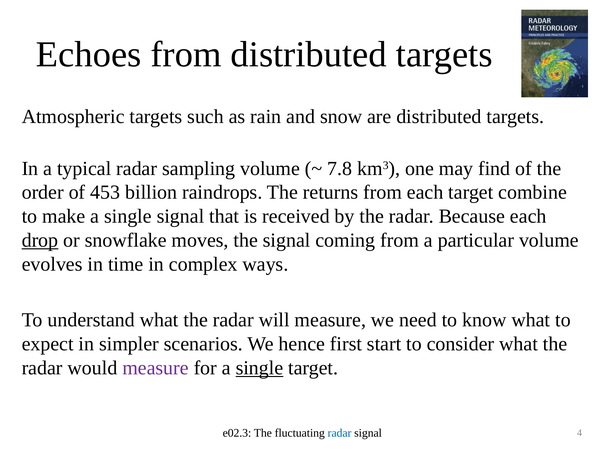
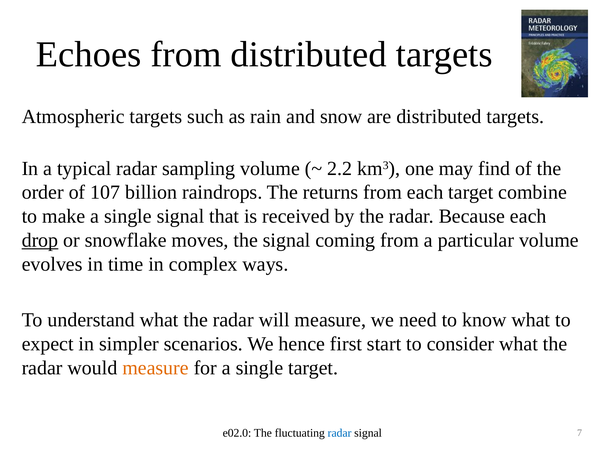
7.8: 7.8 -> 2.2
453: 453 -> 107
measure at (156, 368) colour: purple -> orange
single at (259, 368) underline: present -> none
e02.3: e02.3 -> e02.0
4: 4 -> 7
